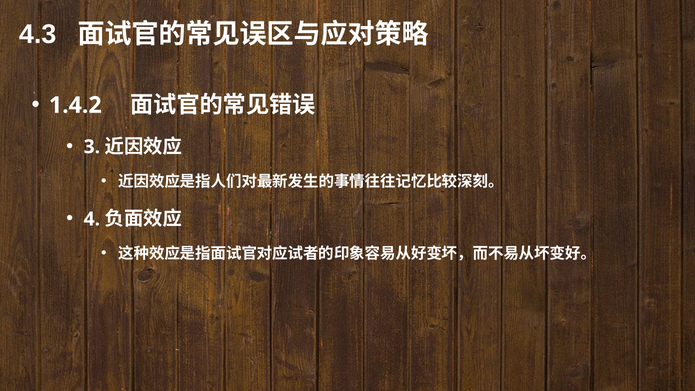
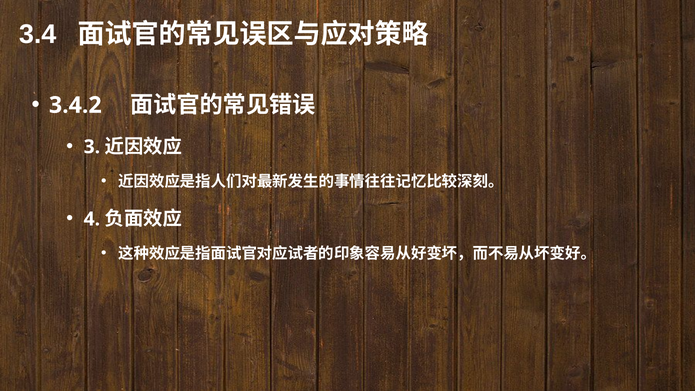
4.3: 4.3 -> 3.4
1.4.2: 1.4.2 -> 3.4.2
